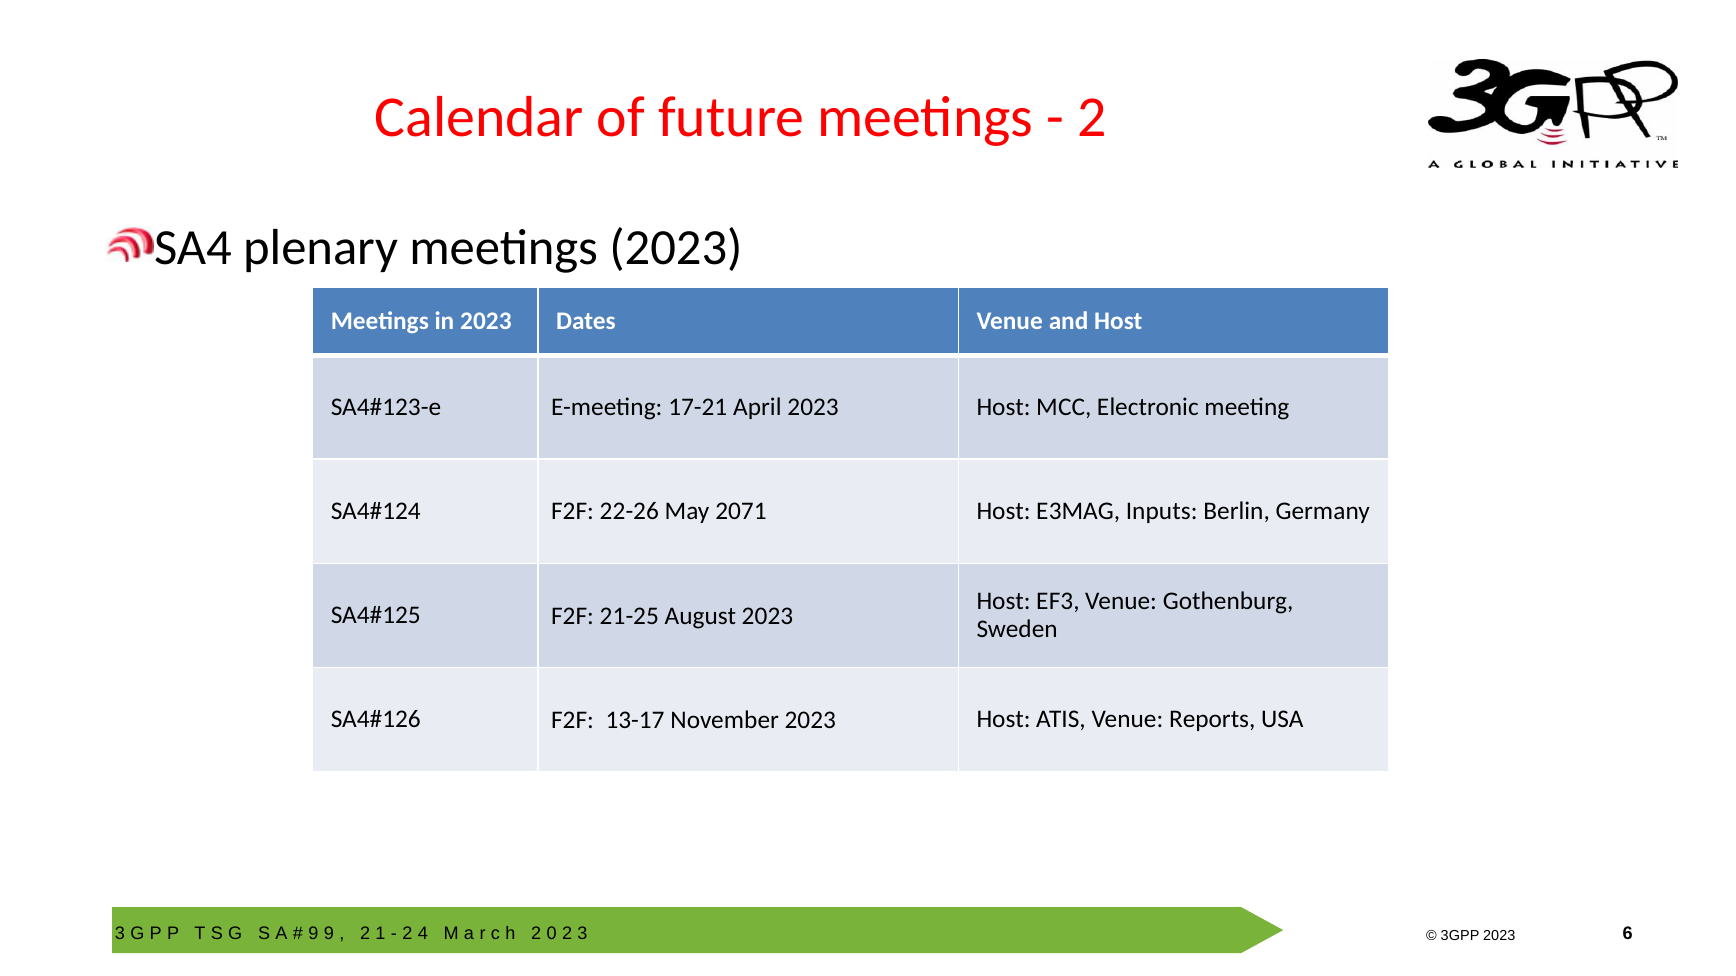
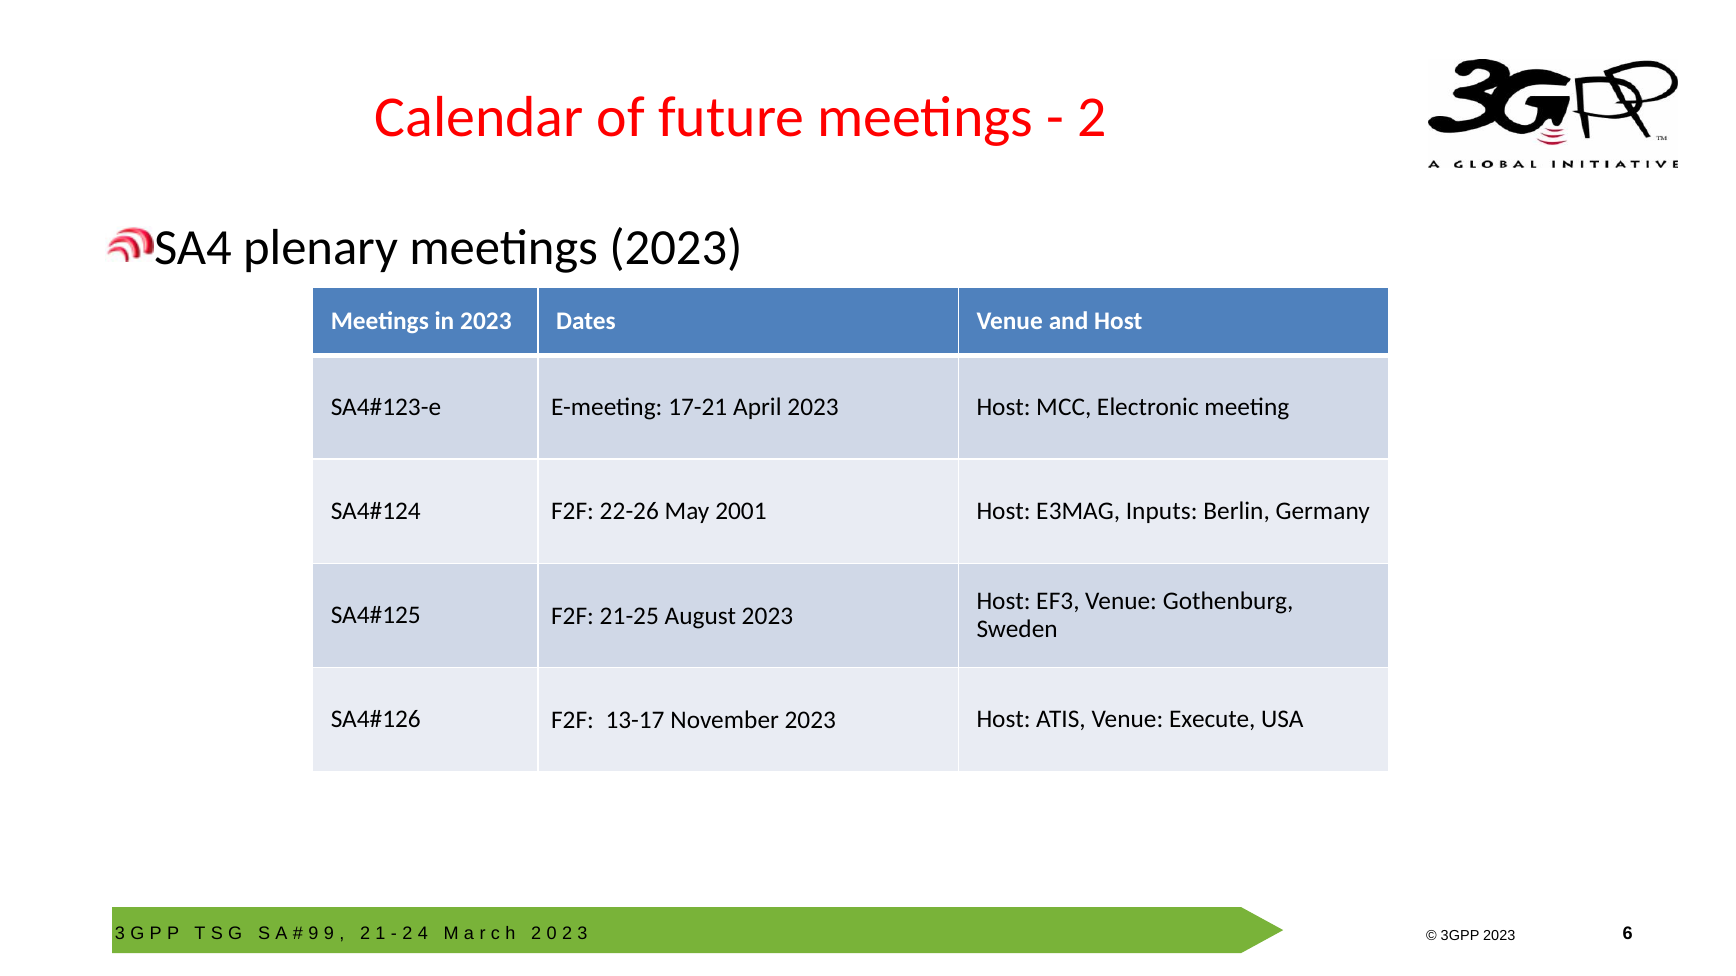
2071: 2071 -> 2001
Reports: Reports -> Execute
